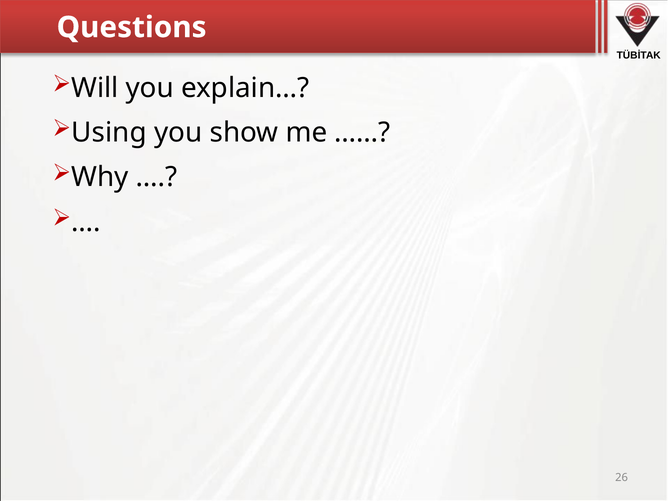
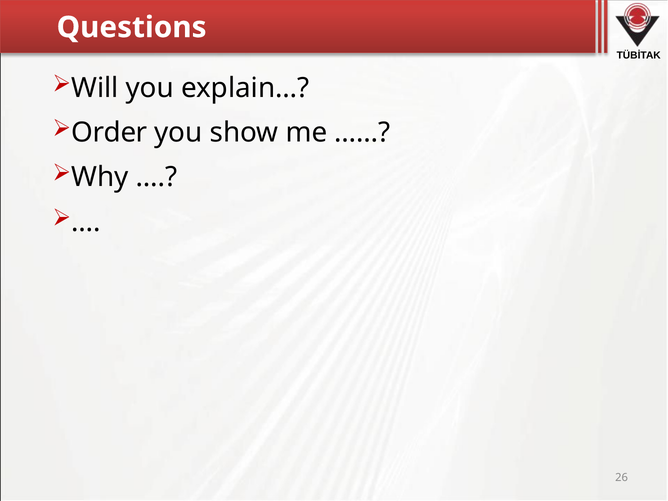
Using: Using -> Order
